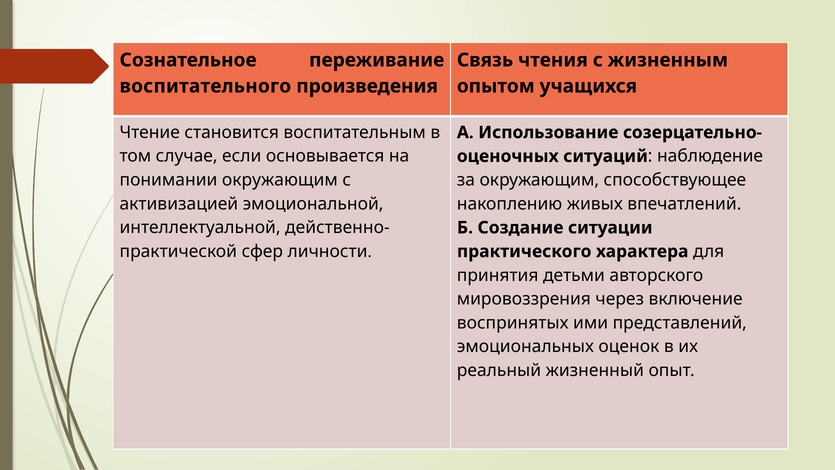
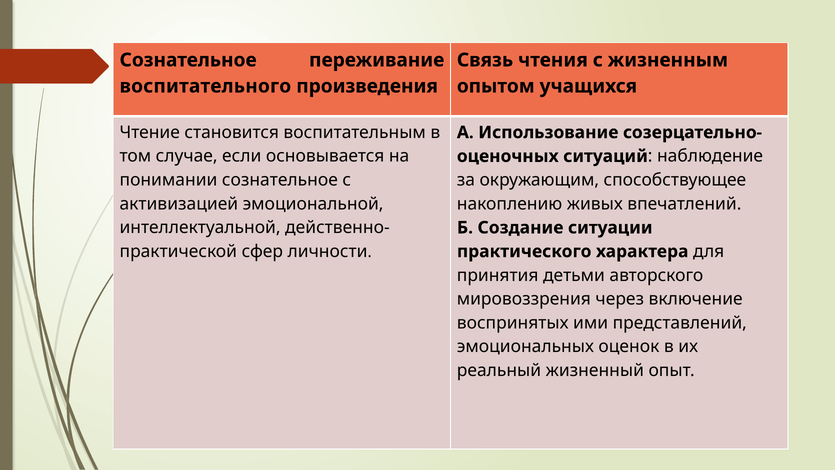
понимании окружающим: окружающим -> сознательное
